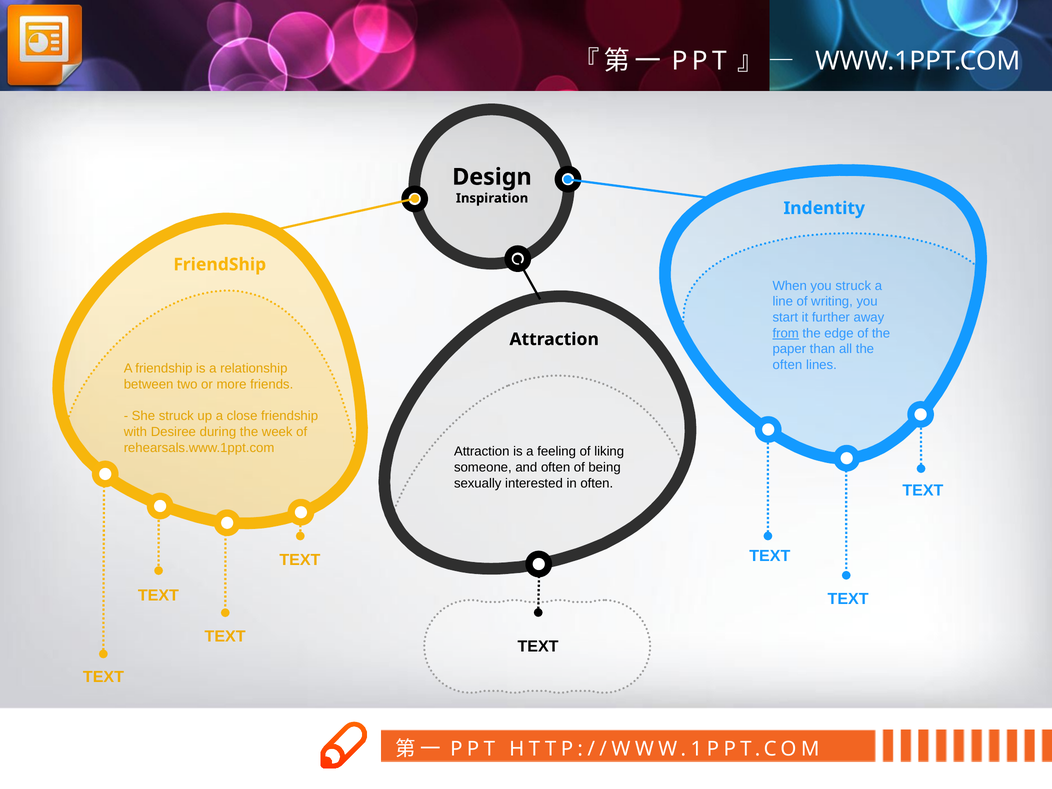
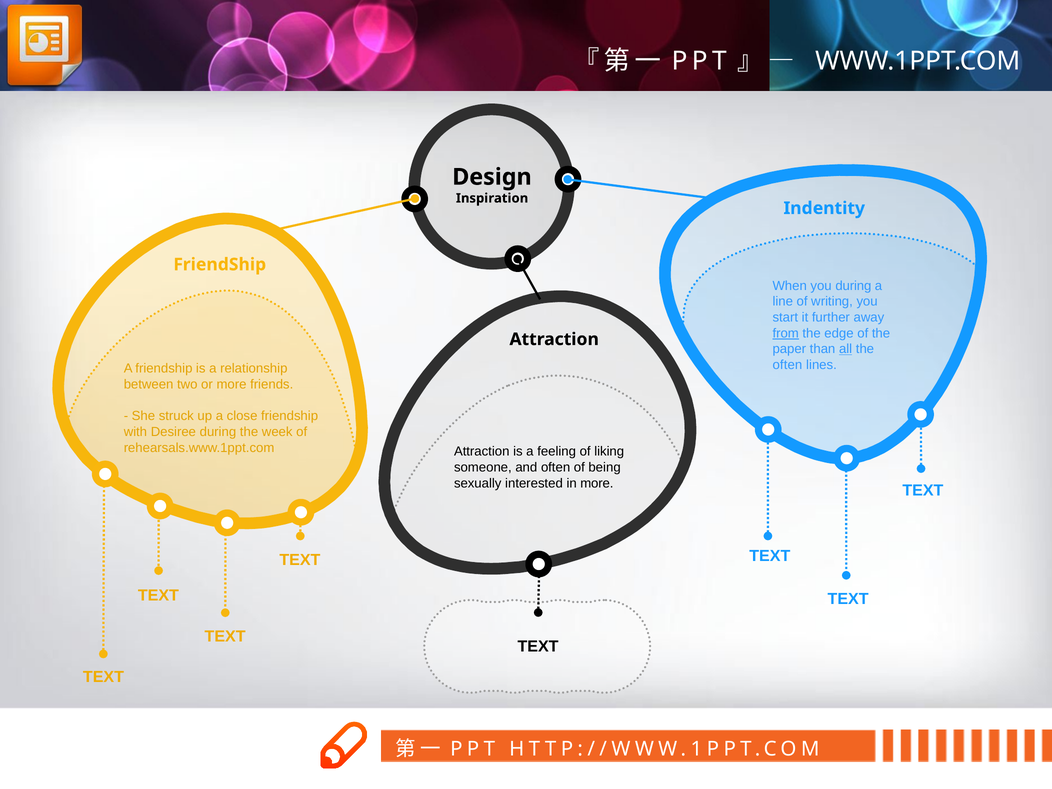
you struck: struck -> during
all underline: none -> present
in often: often -> more
